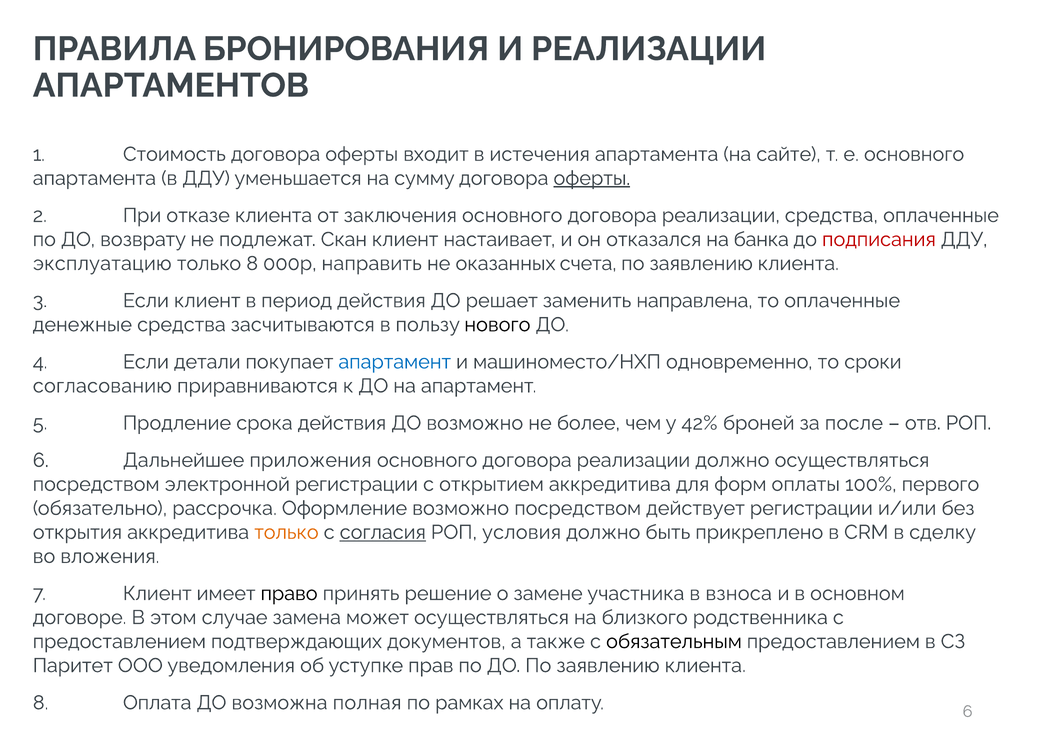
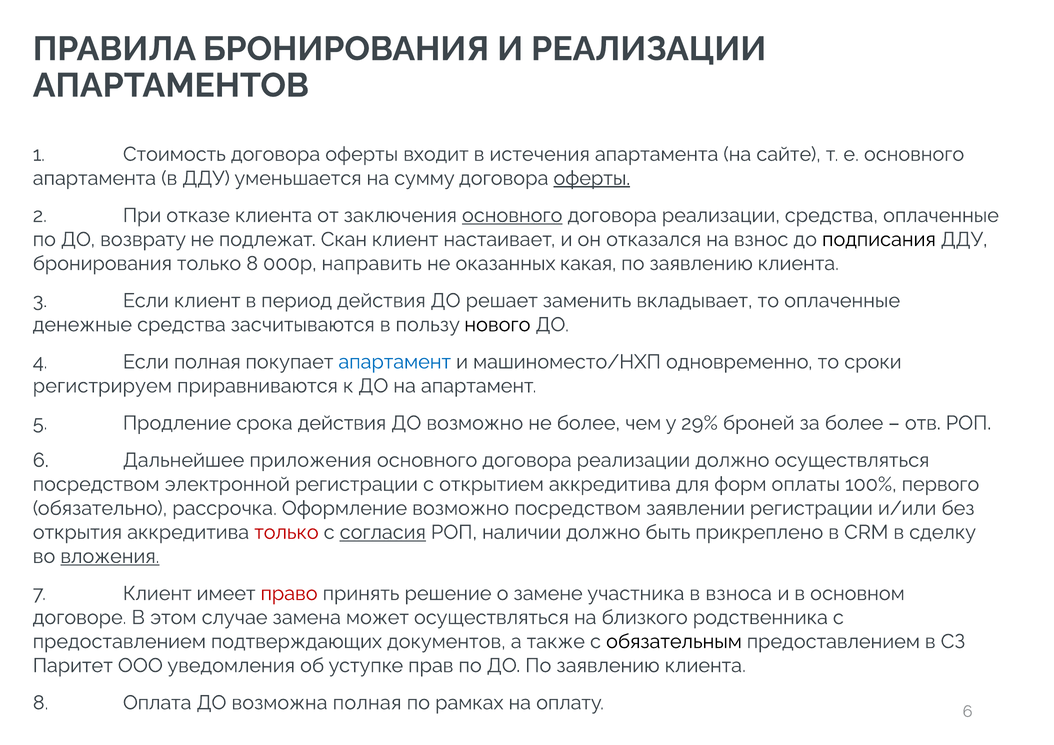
основного at (512, 215) underline: none -> present
банка: банка -> взнос
подписания colour: red -> black
эксплуатацию at (102, 264): эксплуатацию -> бронирования
счета: счета -> какая
направлена: направлена -> вкладывает
Если детали: детали -> полная
согласованию: согласованию -> регистрируем
42%: 42% -> 29%
за после: после -> более
действует: действует -> заявлении
только at (286, 532) colour: orange -> red
условия: условия -> наличии
вложения underline: none -> present
право colour: black -> red
